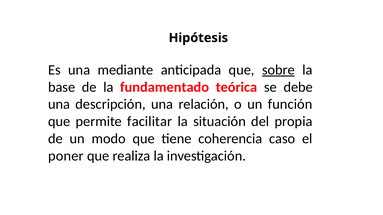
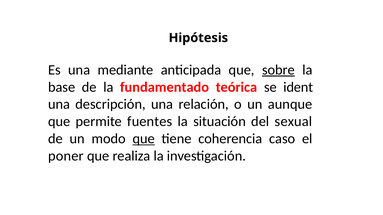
debe: debe -> ident
función: función -> aunque
facilitar: facilitar -> fuentes
propia: propia -> sexual
que at (144, 139) underline: none -> present
